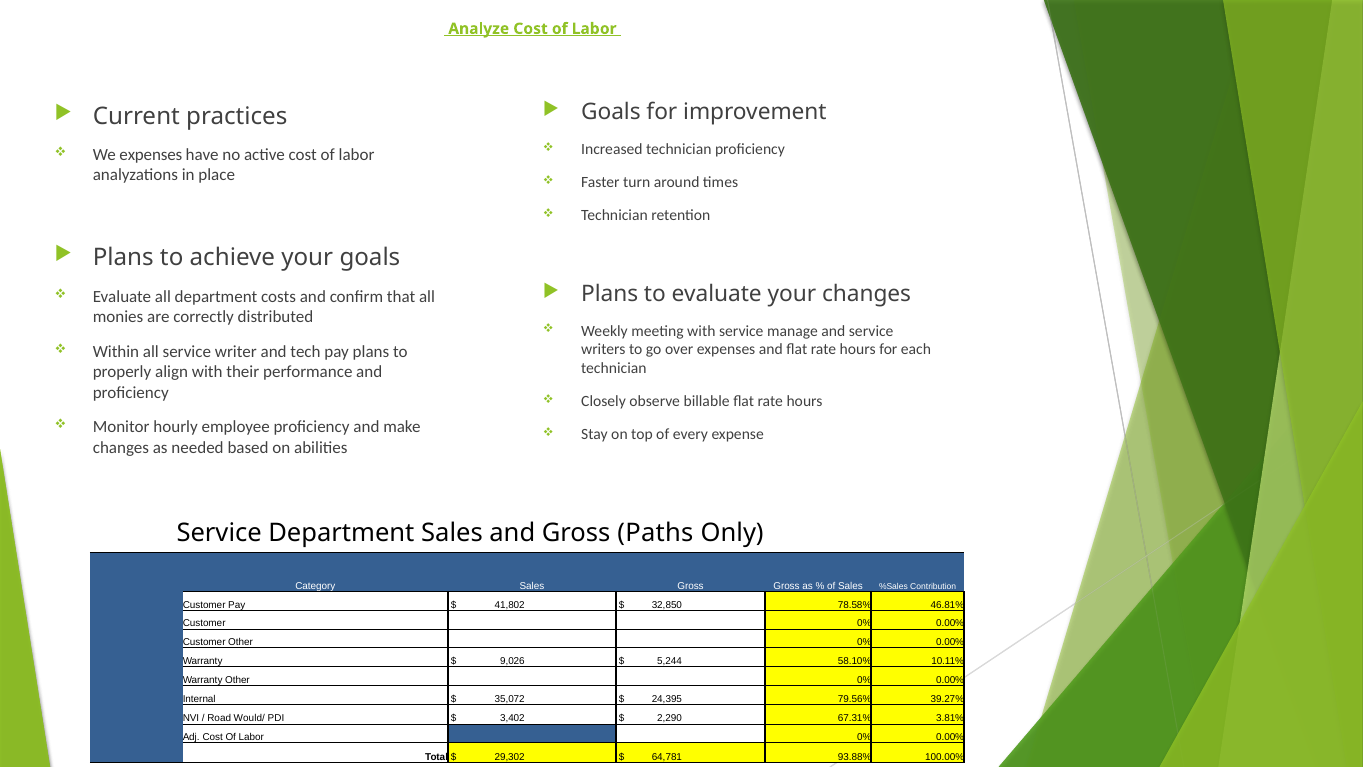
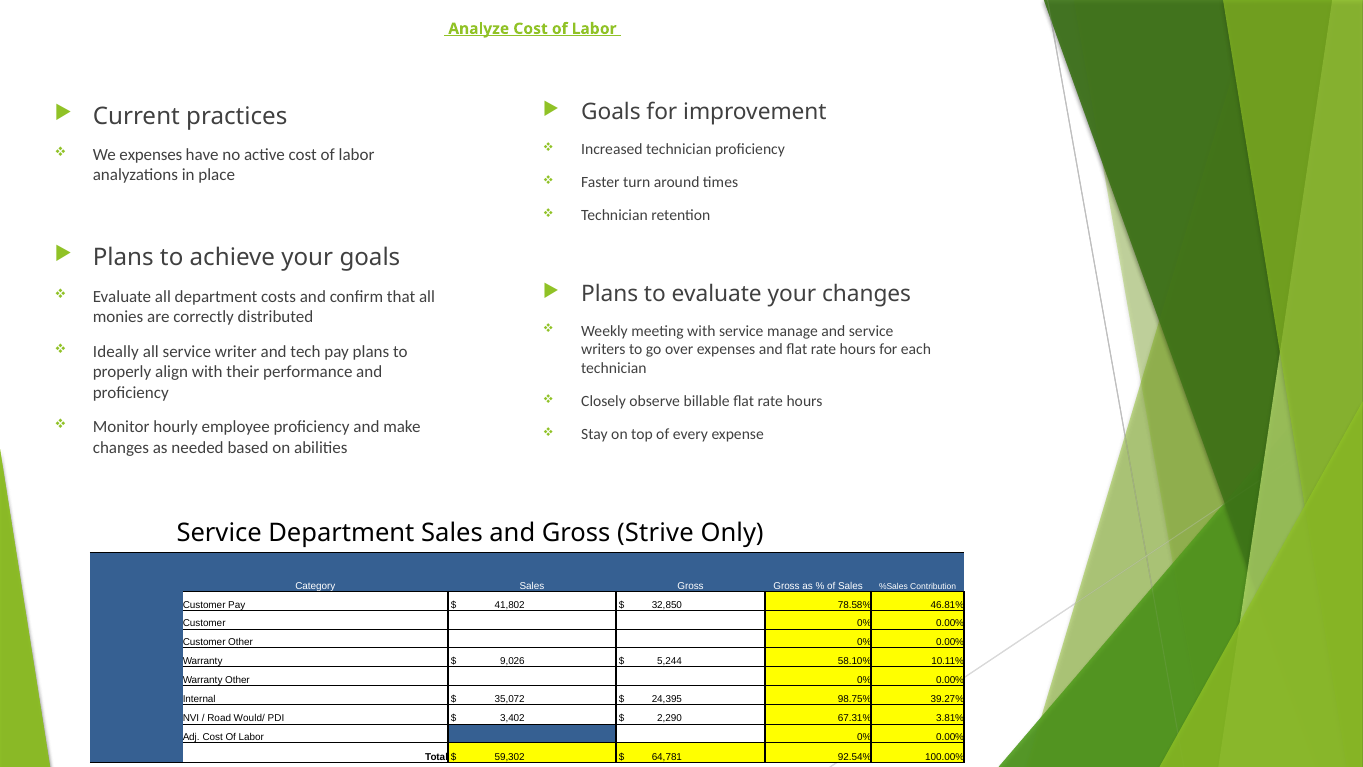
Within: Within -> Ideally
Paths: Paths -> Strive
79.56%: 79.56% -> 98.75%
29,302: 29,302 -> 59,302
93.88%: 93.88% -> 92.54%
